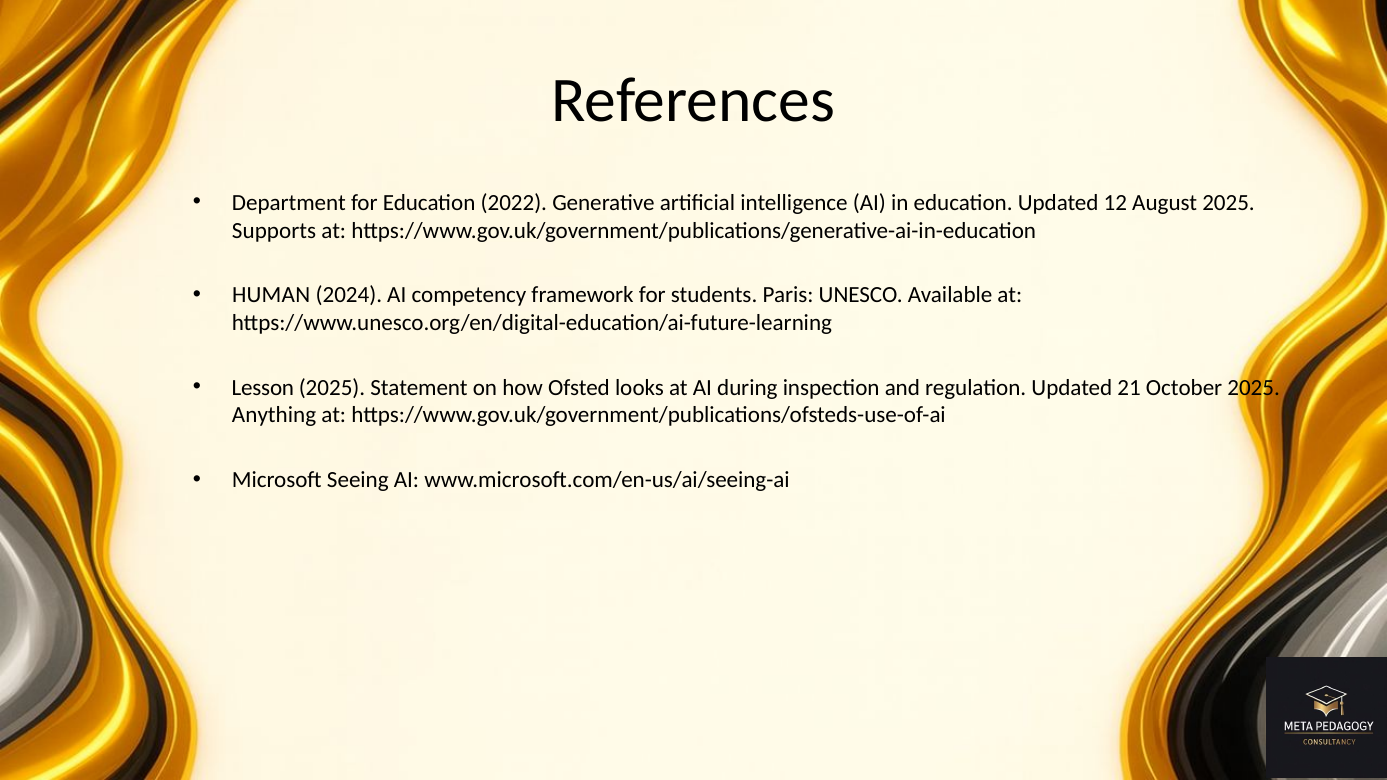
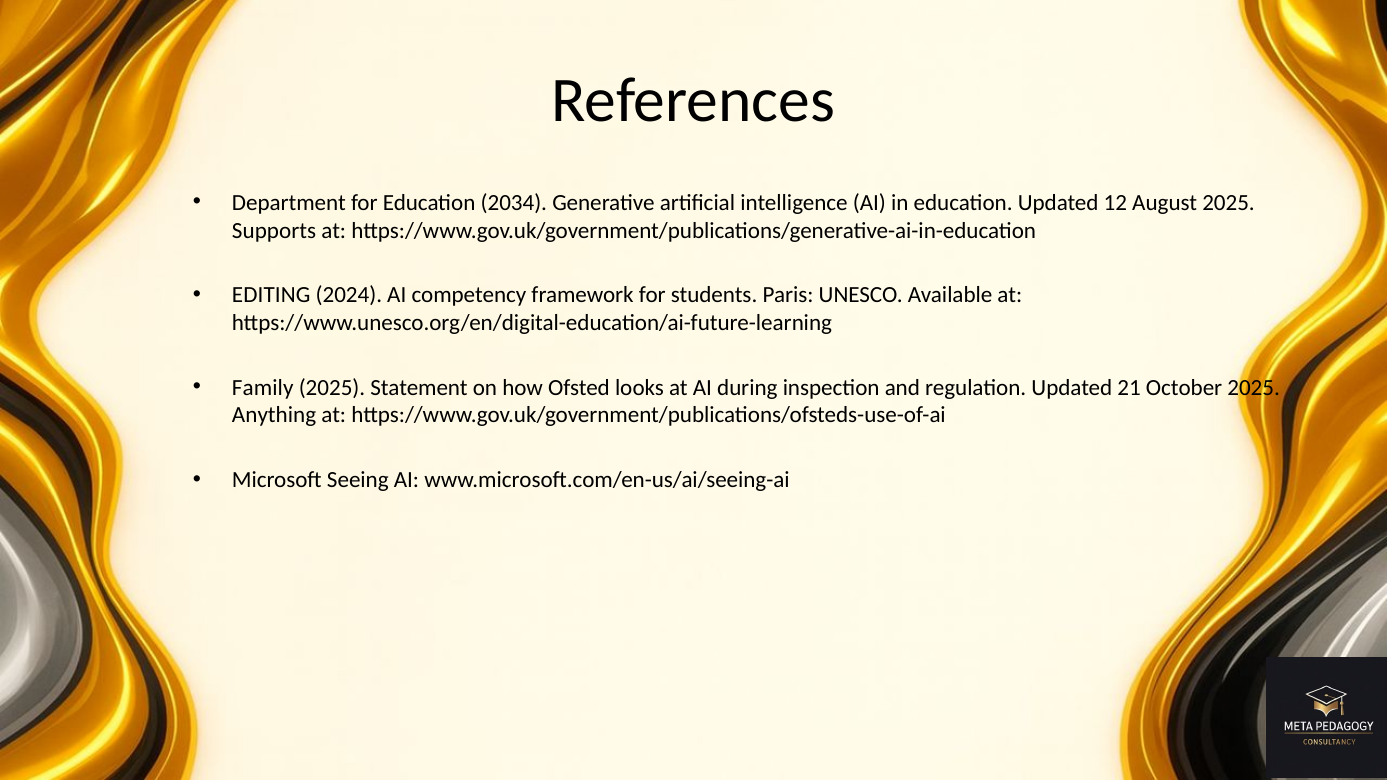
2022: 2022 -> 2034
HUMAN: HUMAN -> EDITING
Lesson: Lesson -> Family
